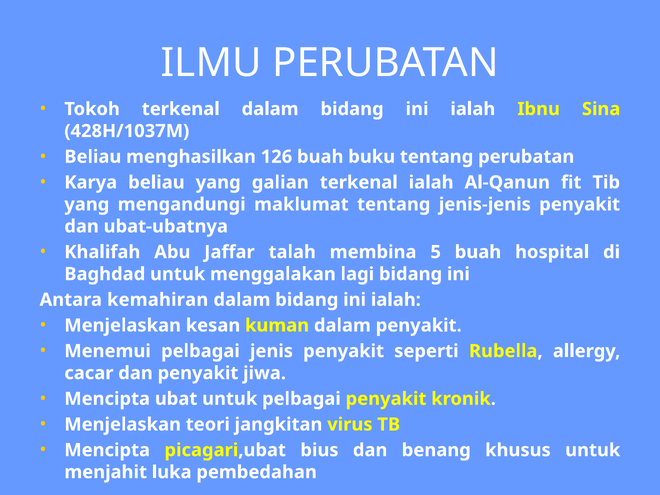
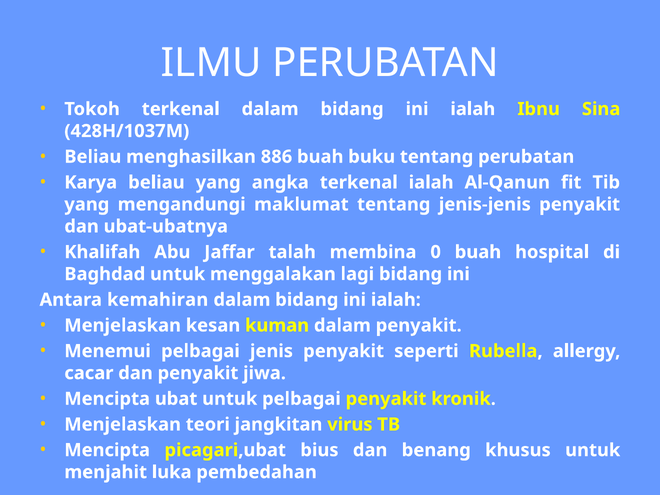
126: 126 -> 886
galian: galian -> angka
5: 5 -> 0
